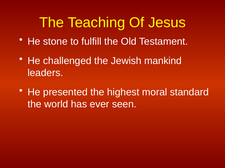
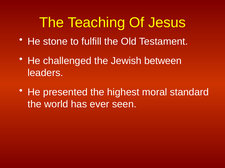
mankind: mankind -> between
